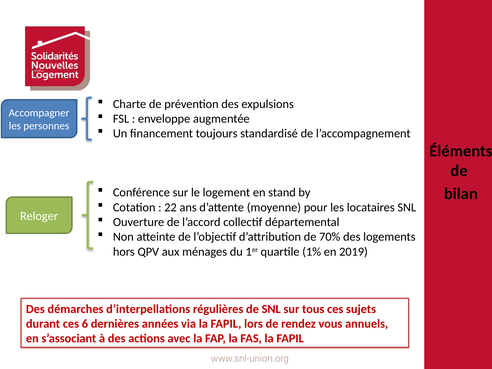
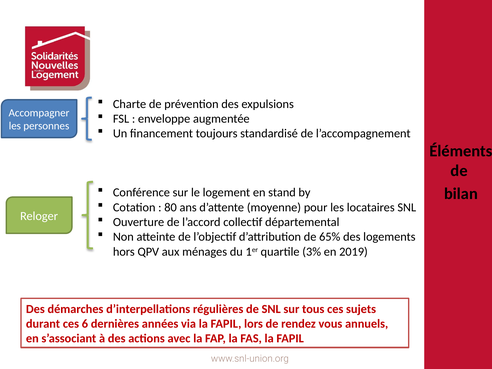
22: 22 -> 80
70%: 70% -> 65%
1%: 1% -> 3%
